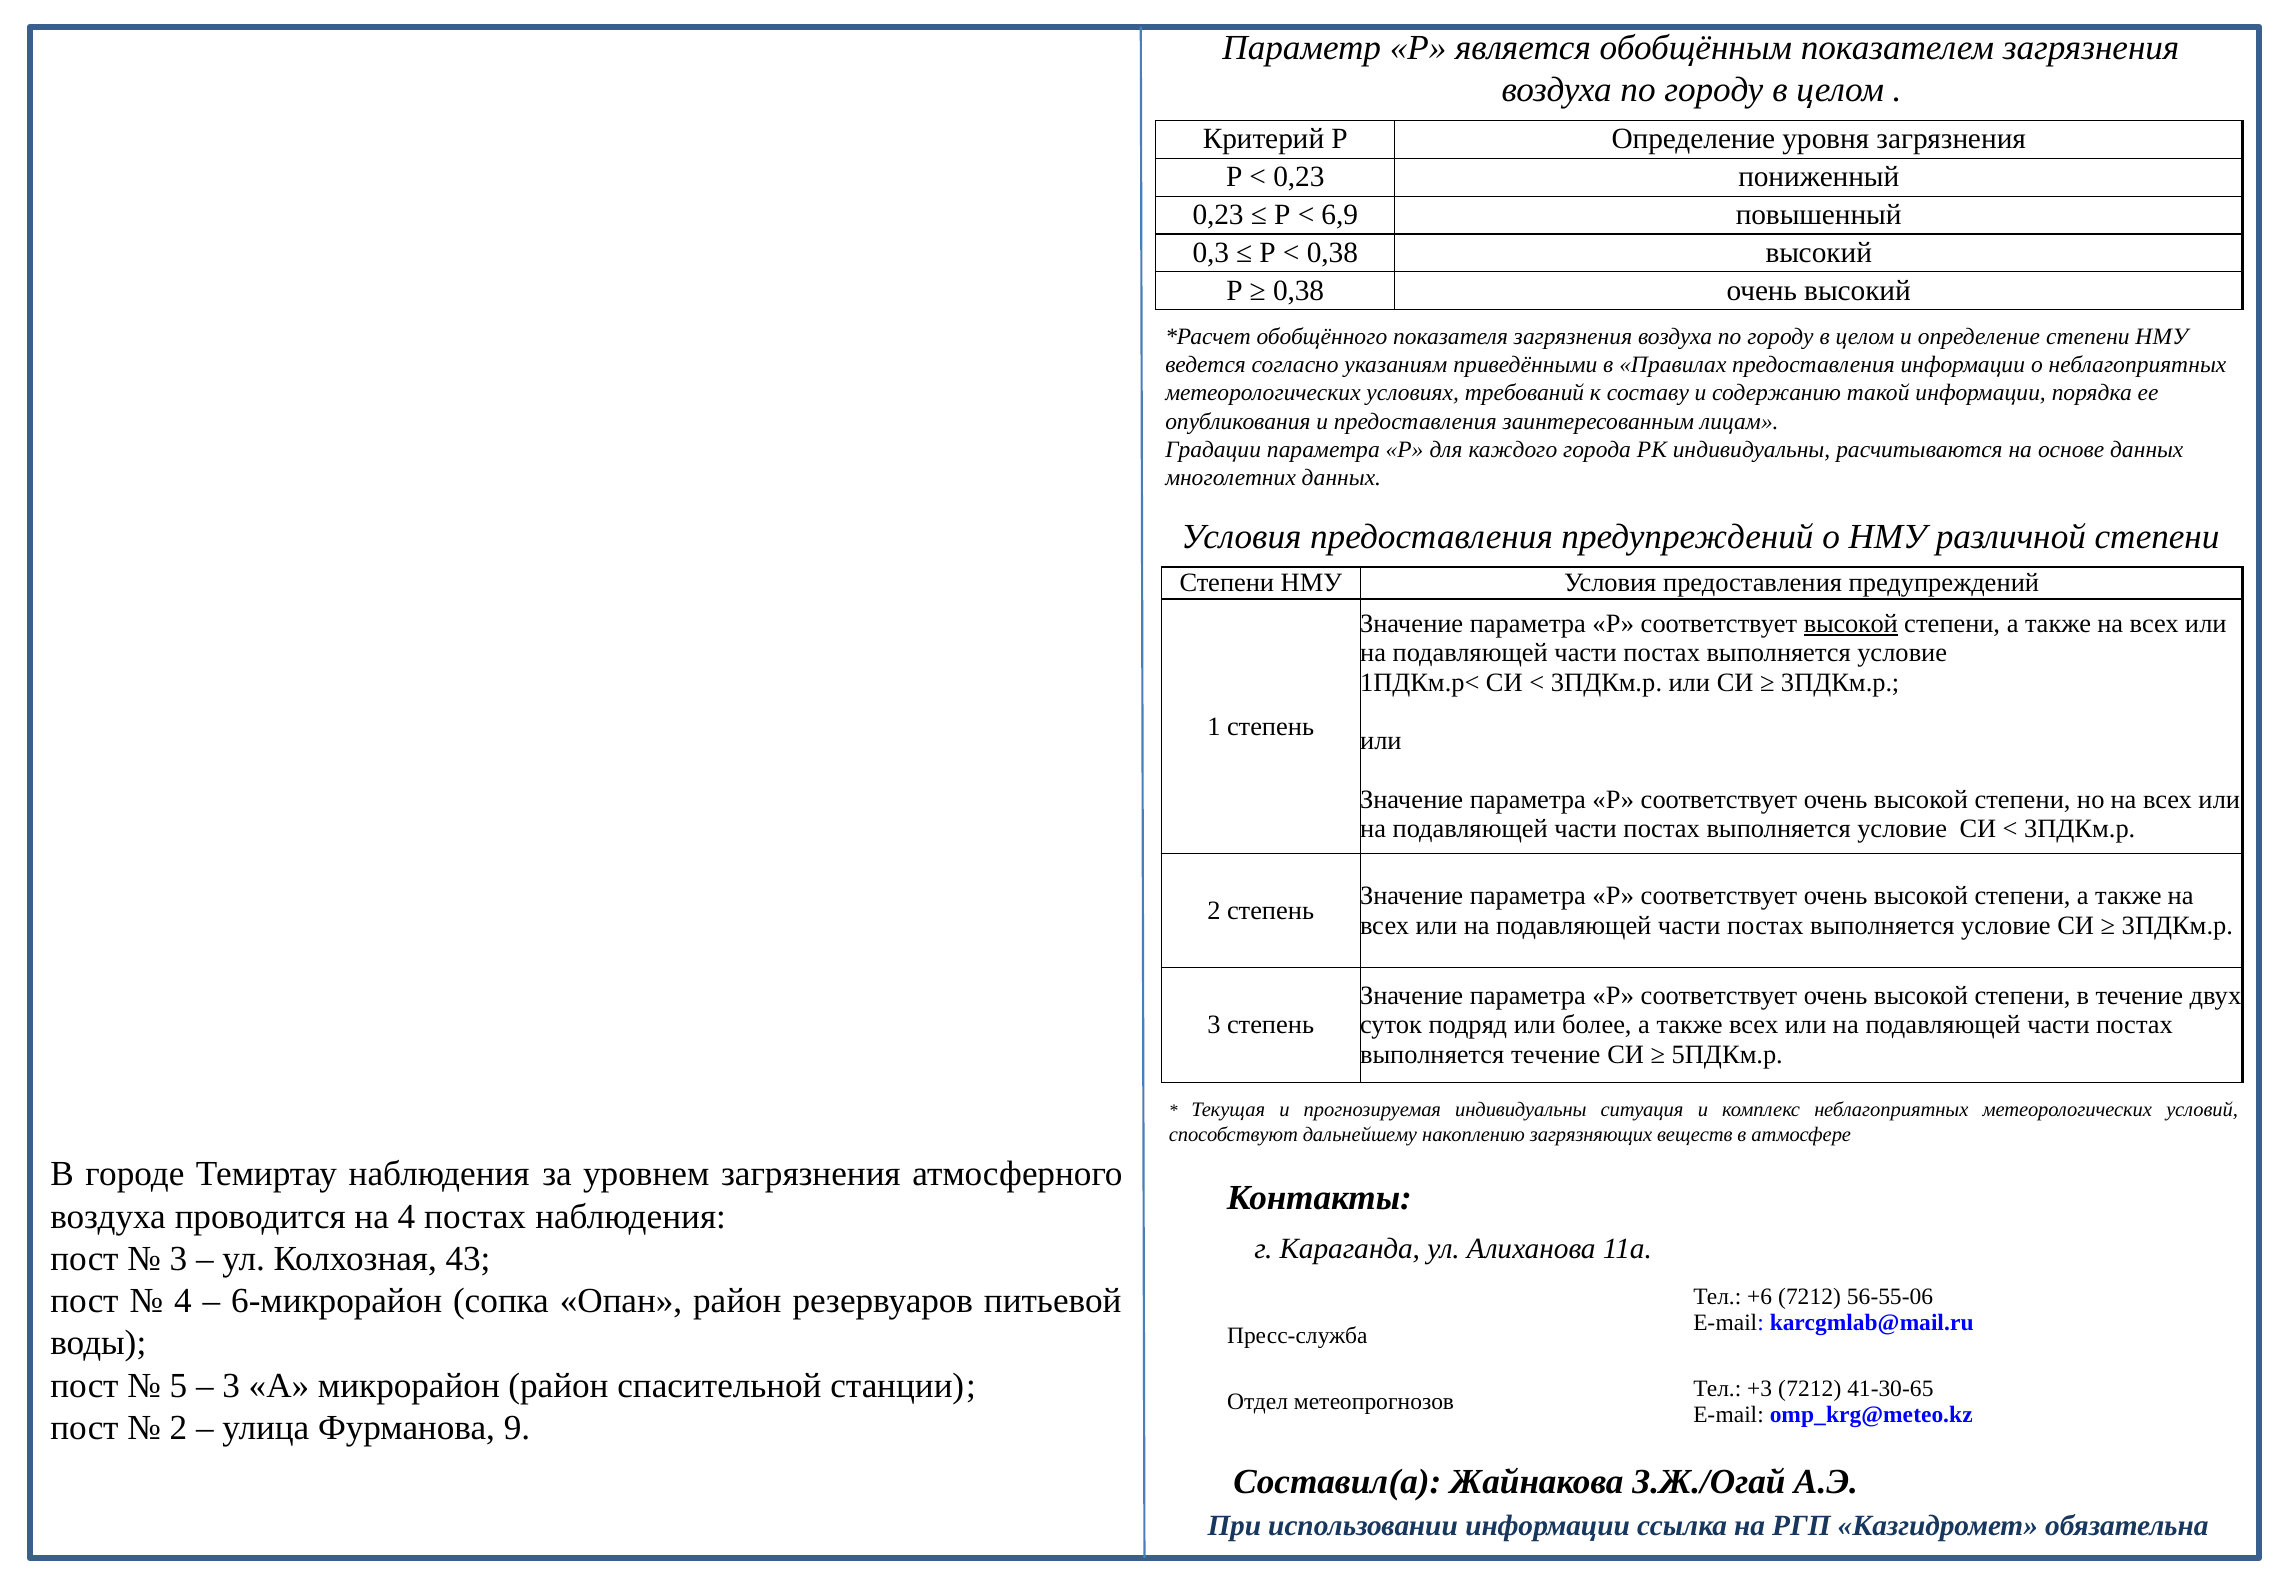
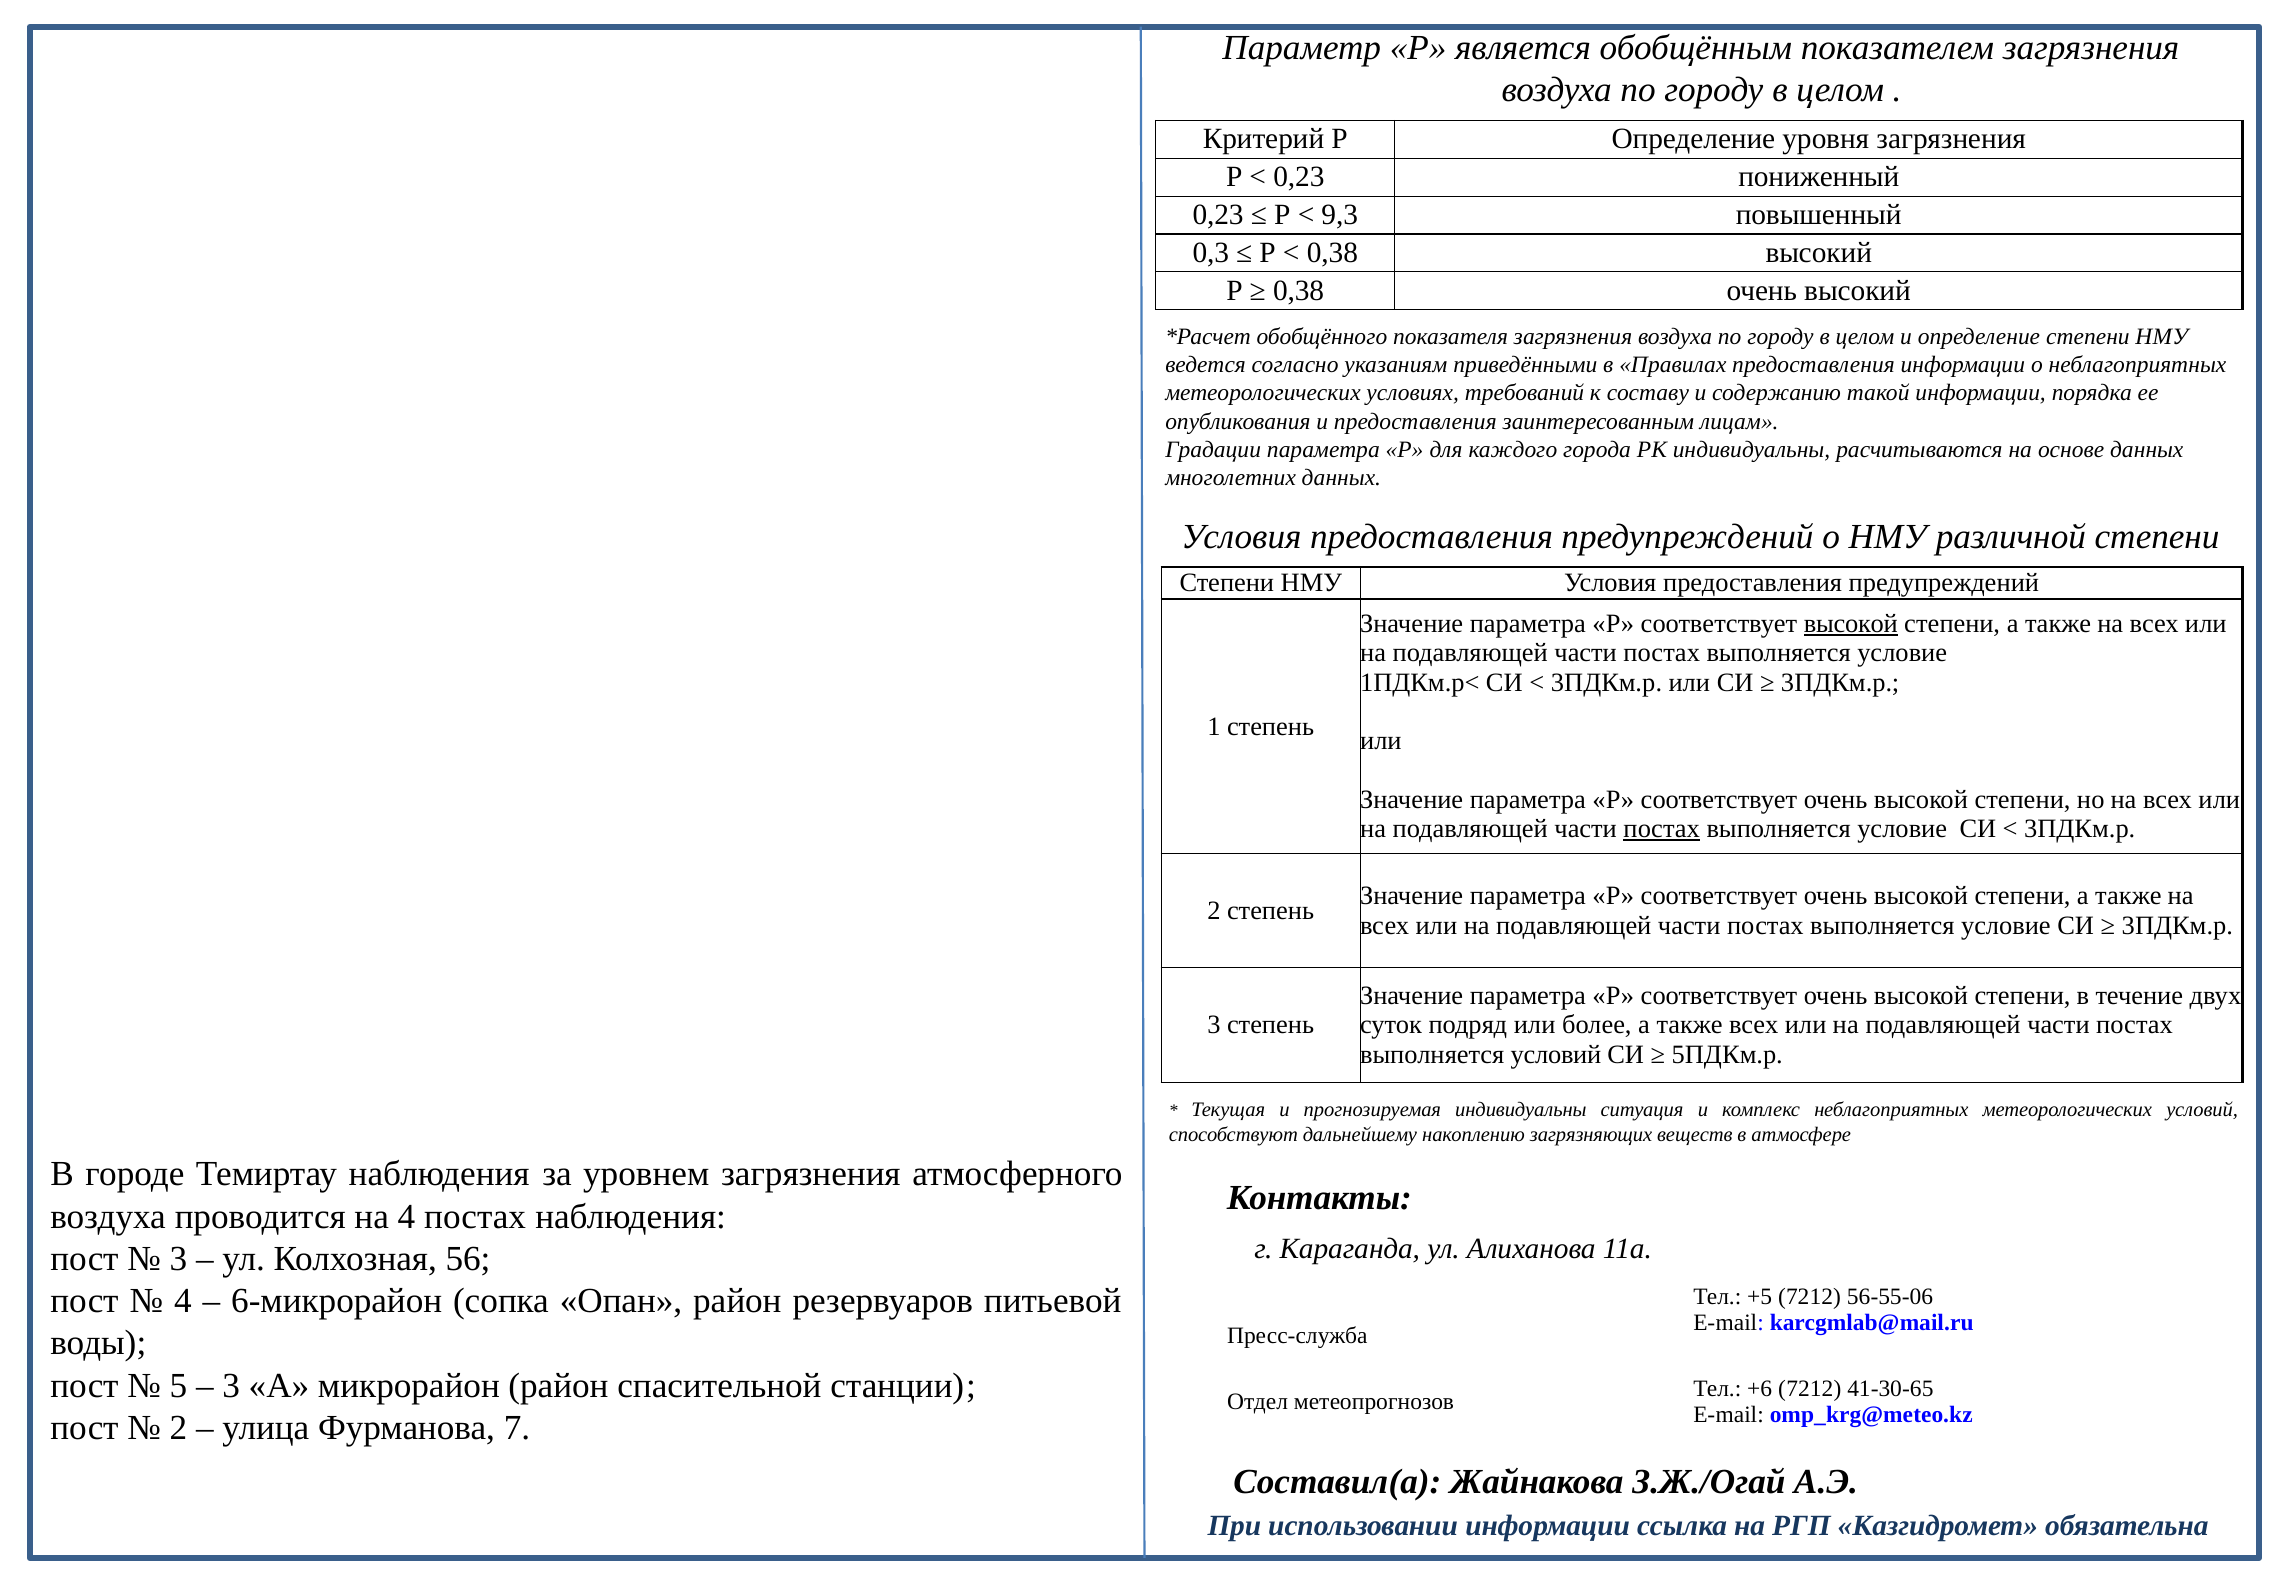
6,9: 6,9 -> 9,3
постах at (1662, 829) underline: none -> present
выполняется течение: течение -> условий
43: 43 -> 56
+6: +6 -> +5
+3: +3 -> +6
9: 9 -> 7
